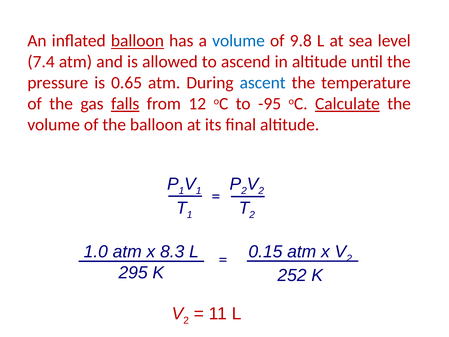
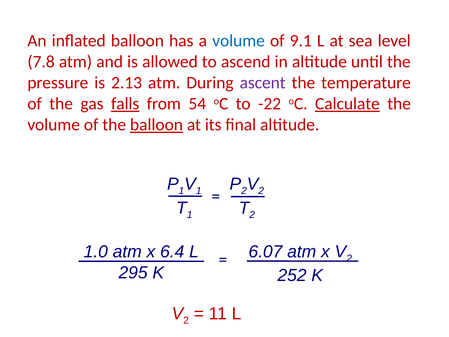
balloon at (137, 41) underline: present -> none
9.8: 9.8 -> 9.1
7.4: 7.4 -> 7.8
0.65: 0.65 -> 2.13
ascent colour: blue -> purple
12: 12 -> 54
-95: -95 -> -22
balloon at (156, 125) underline: none -> present
8.3: 8.3 -> 6.4
0.15: 0.15 -> 6.07
